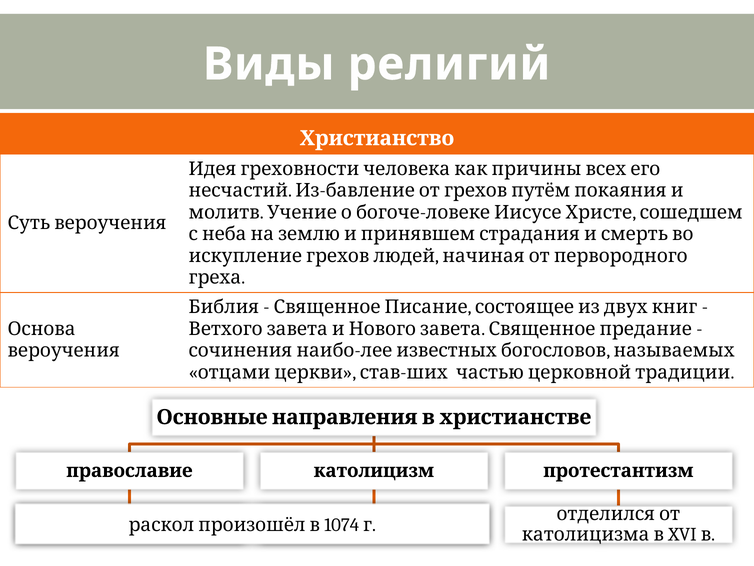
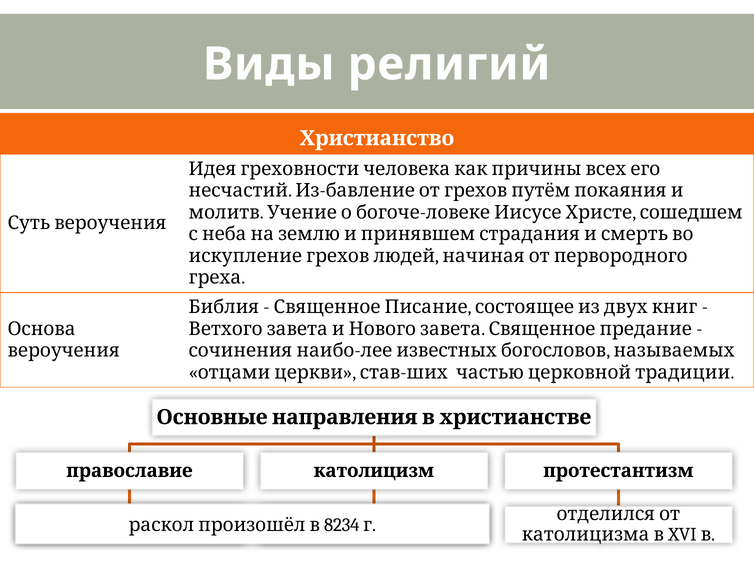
1074: 1074 -> 8234
